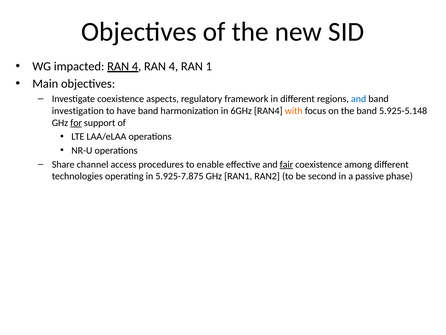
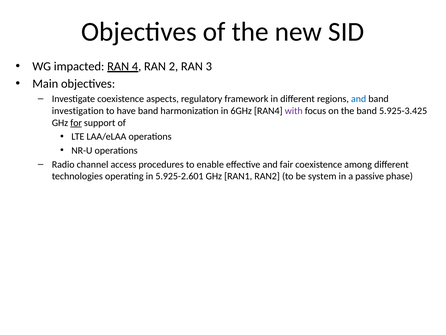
4 RAN 4: 4 -> 2
1: 1 -> 3
with colour: orange -> purple
5.925-5.148: 5.925-5.148 -> 5.925-3.425
Share: Share -> Radio
fair underline: present -> none
5.925-7.875: 5.925-7.875 -> 5.925-2.601
second: second -> system
